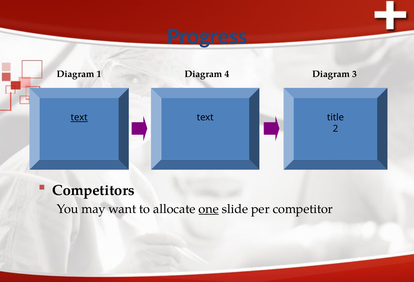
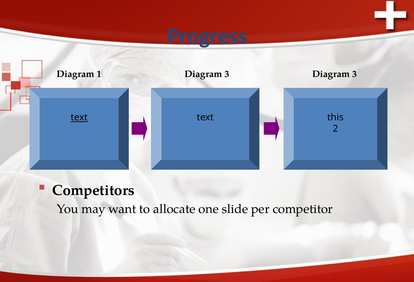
1 Diagram 4: 4 -> 3
title: title -> this
one underline: present -> none
